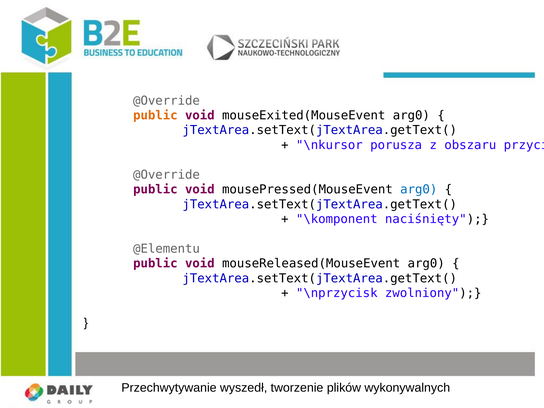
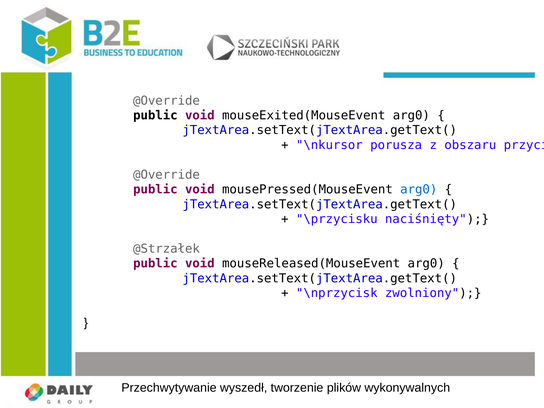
public at (155, 115) colour: orange -> black
\komponent: \komponent -> \przycisku
@Elementu: @Elementu -> @Strzałek
